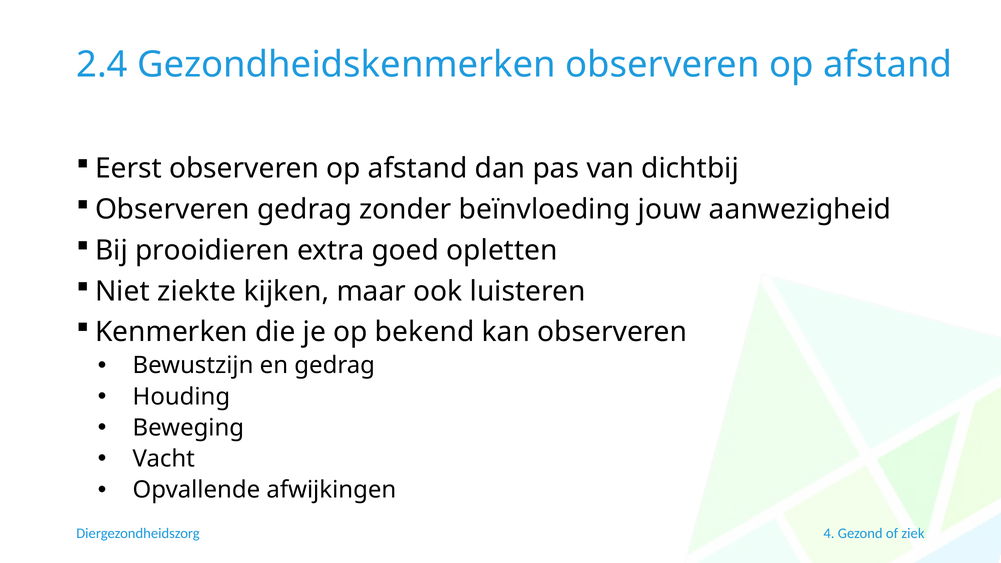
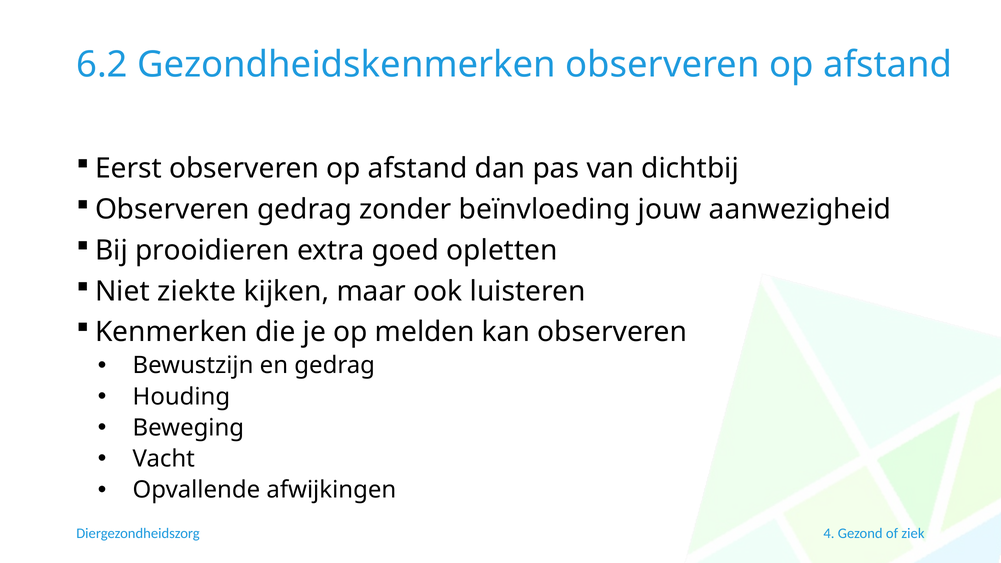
2.4: 2.4 -> 6.2
bekend: bekend -> melden
